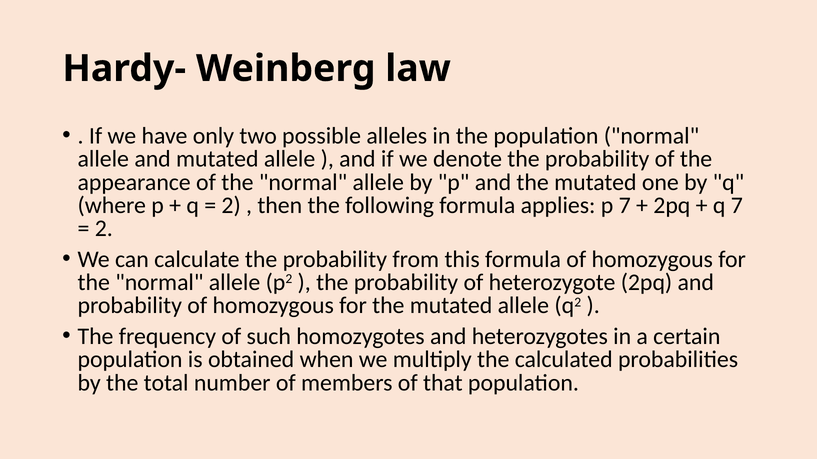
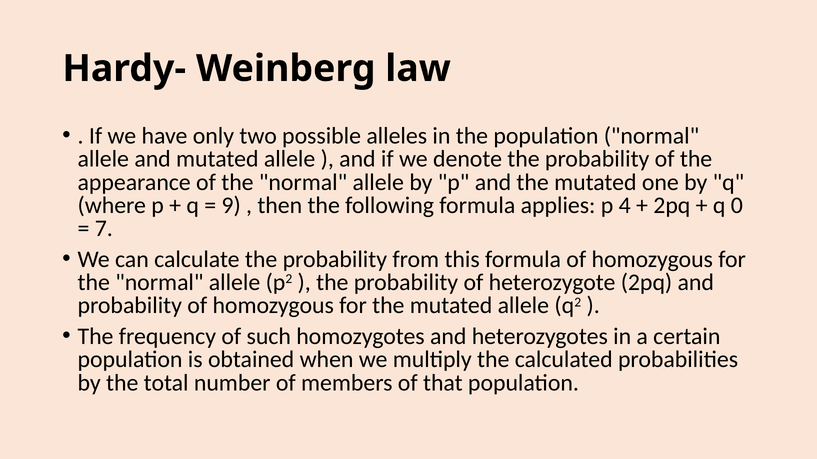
2 at (231, 206): 2 -> 9
p 7: 7 -> 4
q 7: 7 -> 0
2 at (104, 229): 2 -> 7
